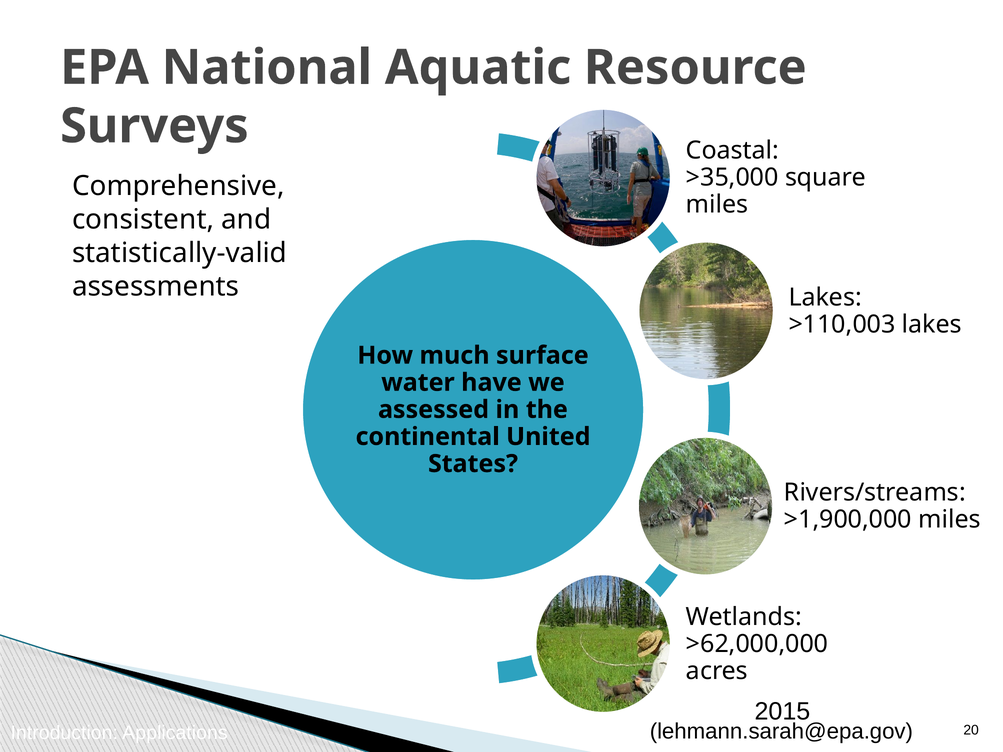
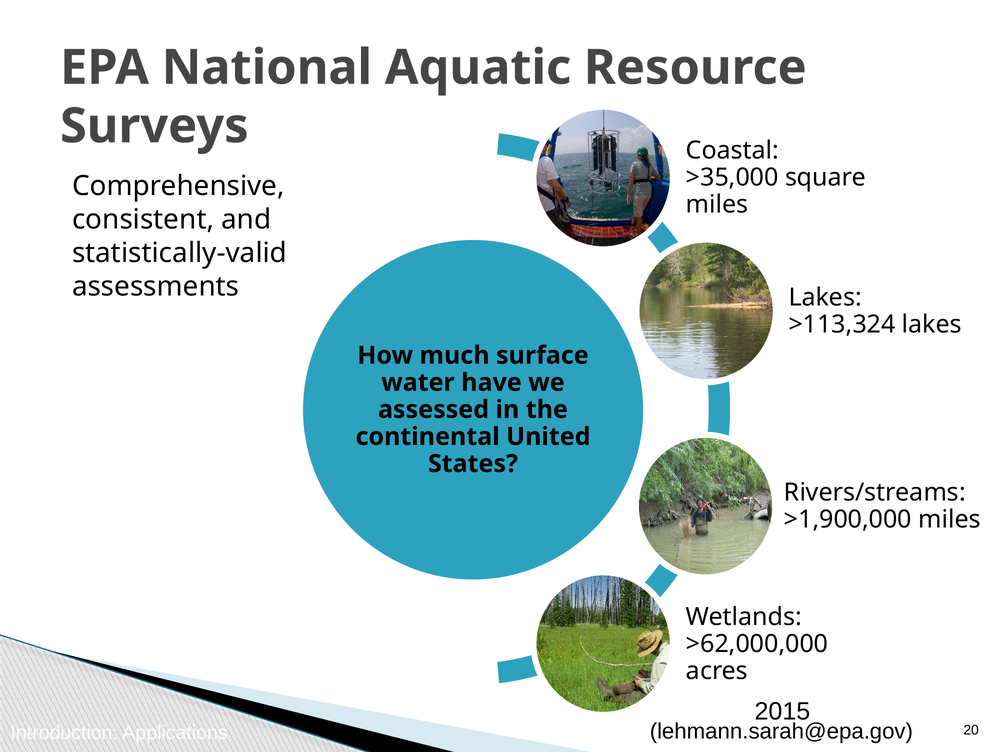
>110,003: >110,003 -> >113,324
